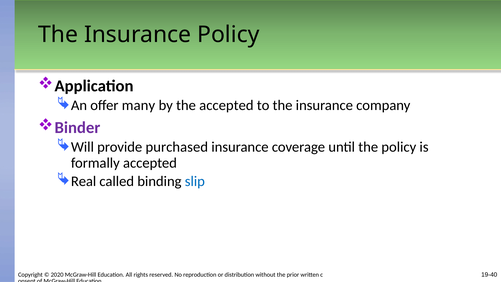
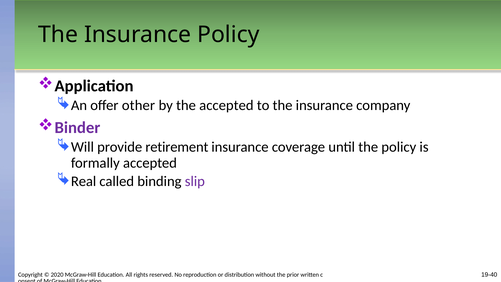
many: many -> other
purchased: purchased -> retirement
slip colour: blue -> purple
